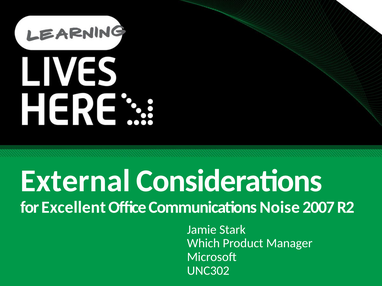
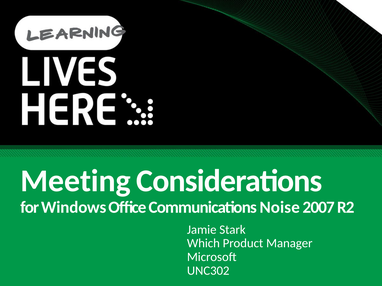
External: External -> Meeting
Excellent: Excellent -> Windows
